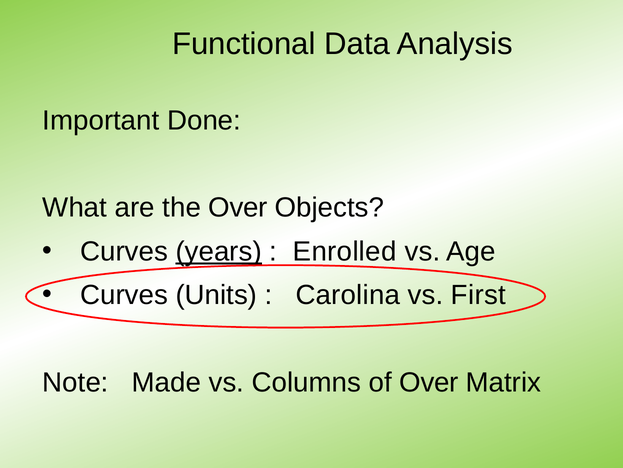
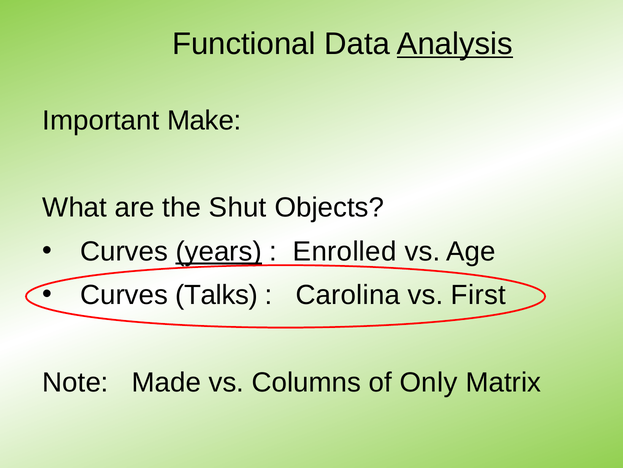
Analysis underline: none -> present
Done: Done -> Make
the Over: Over -> Shut
Units: Units -> Talks
of Over: Over -> Only
